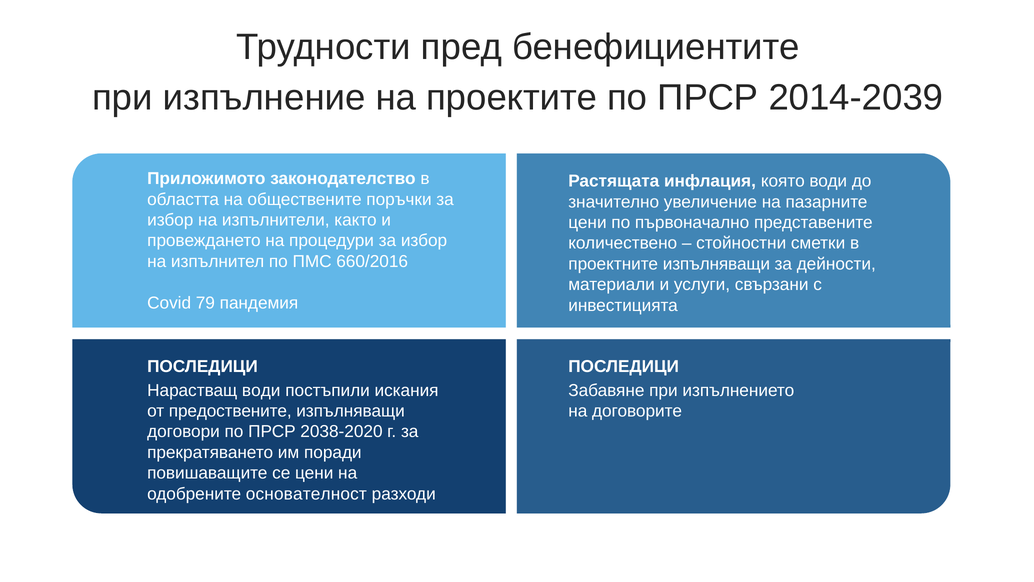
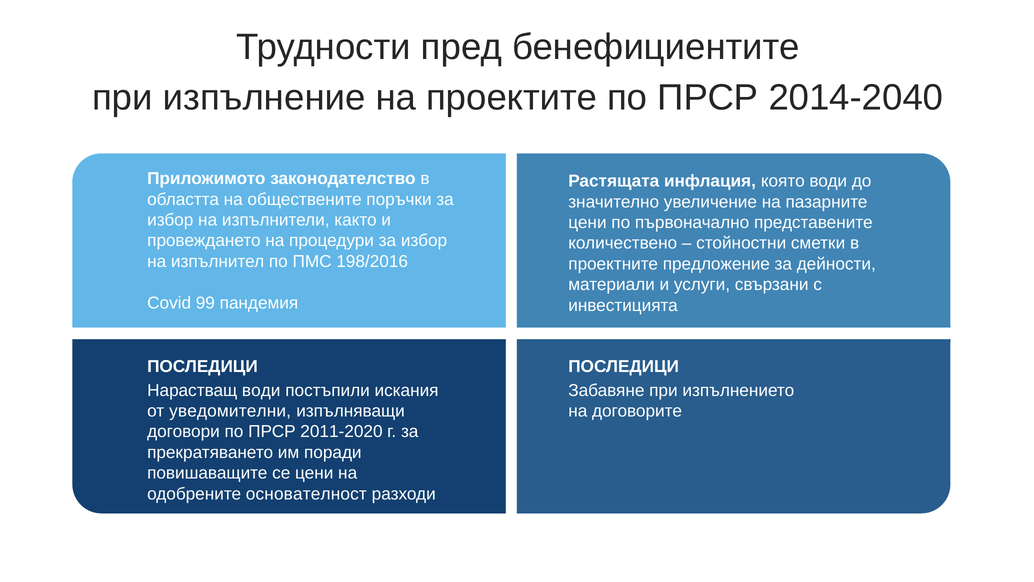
2014-2039: 2014-2039 -> 2014-2040
660/2016: 660/2016 -> 198/2016
проектните изпълняващи: изпълняващи -> предложение
79: 79 -> 99
предоствените: предоствените -> уведомителни
2038-2020: 2038-2020 -> 2011-2020
